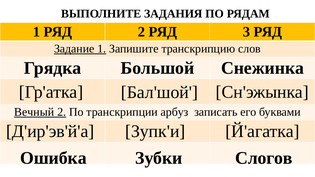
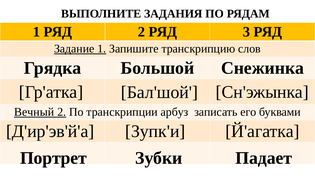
Ошибка: Ошибка -> Портрет
Слогов: Слогов -> Падает
